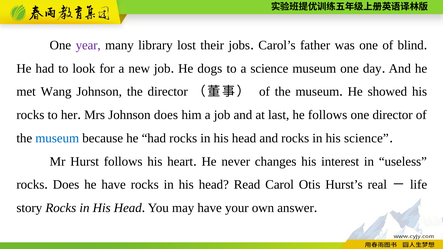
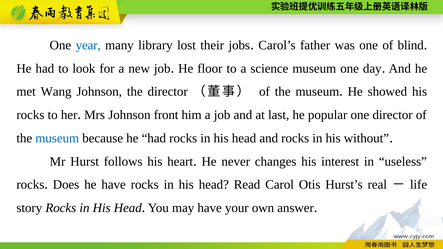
year colour: purple -> blue
dogs: dogs -> floor
Johnson does: does -> front
he follows: follows -> popular
his science: science -> without
